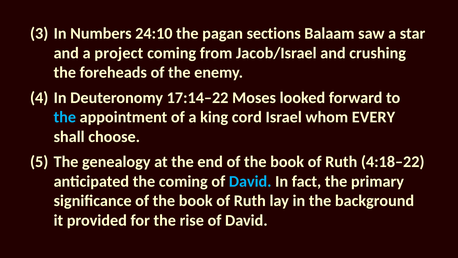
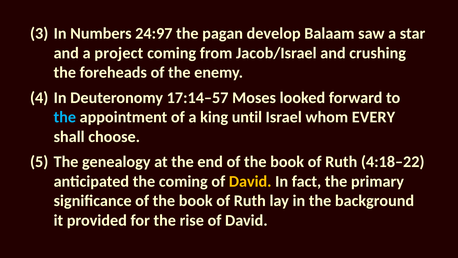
24:10: 24:10 -> 24:97
sections: sections -> develop
17:14–22: 17:14–22 -> 17:14–57
cord: cord -> until
David at (250, 181) colour: light blue -> yellow
